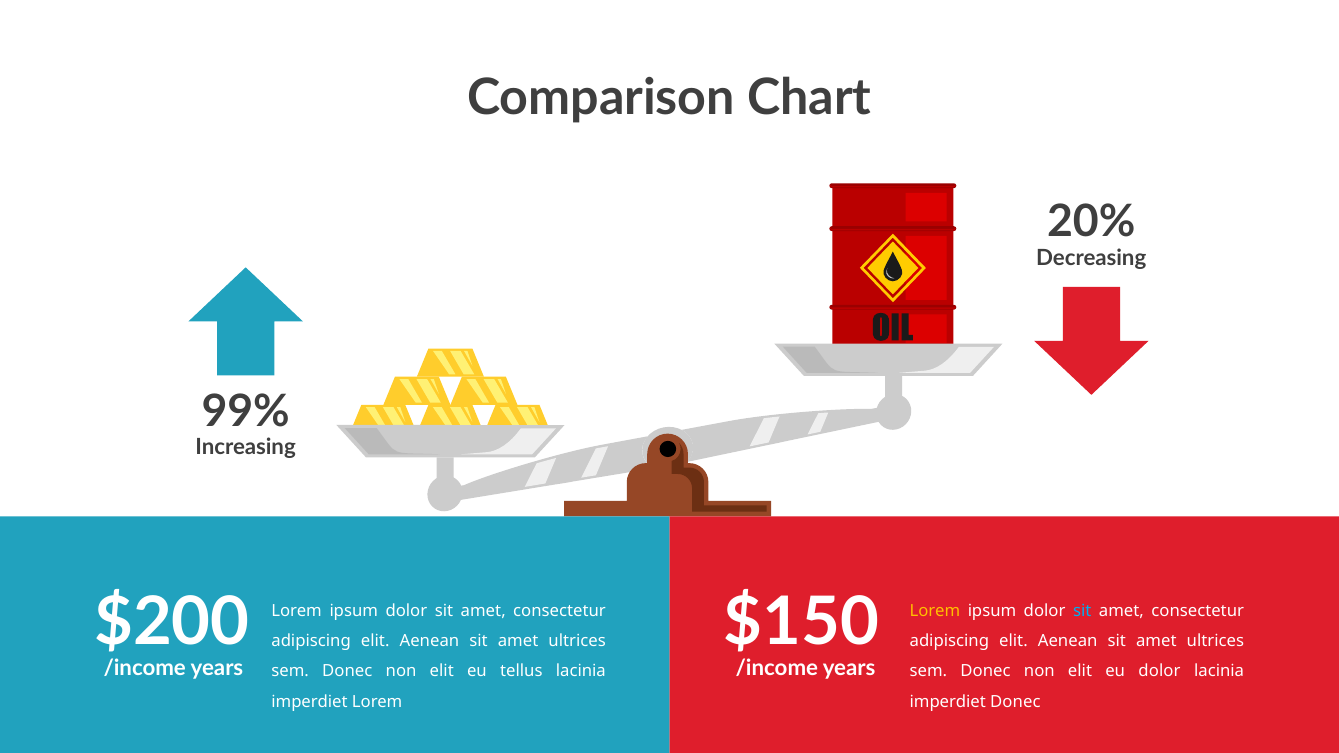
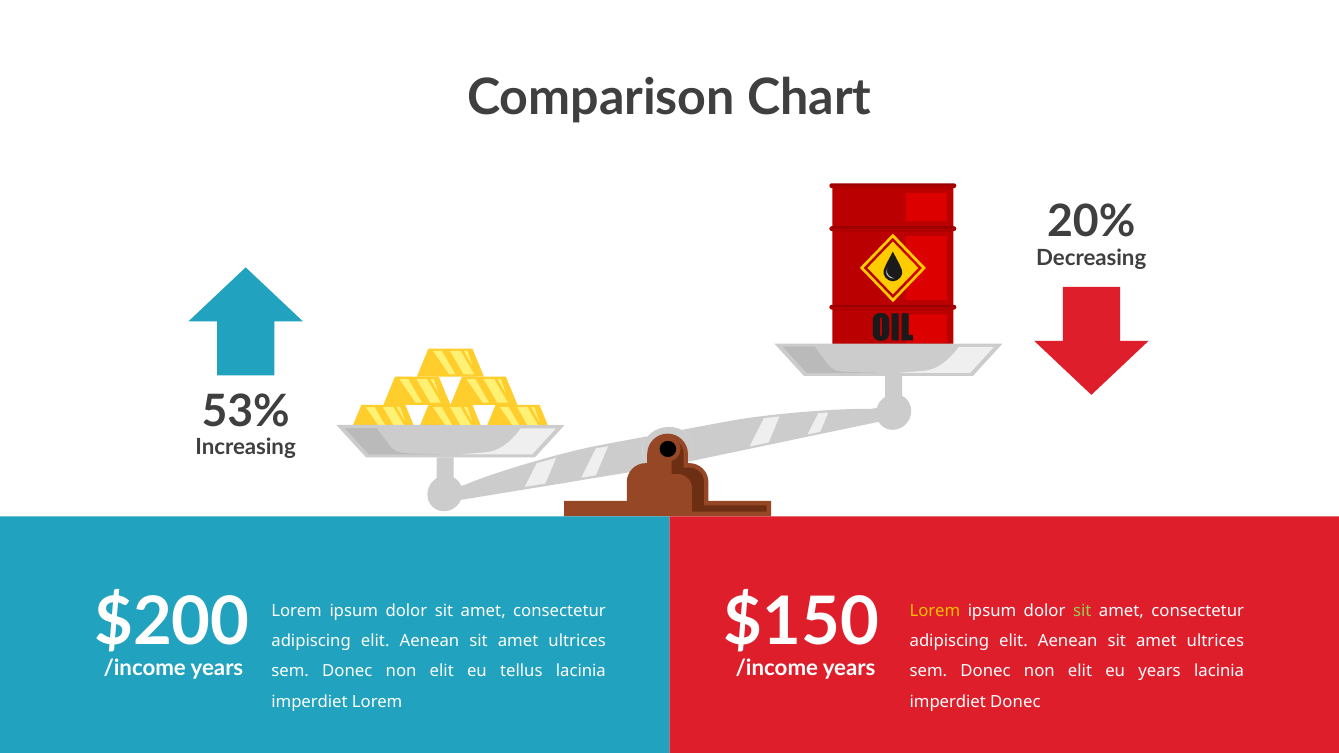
99%: 99% -> 53%
sit at (1082, 611) colour: light blue -> light green
eu dolor: dolor -> years
